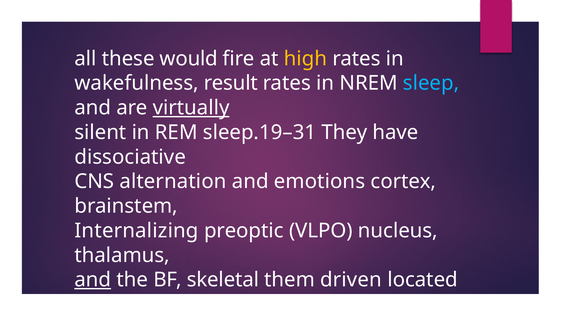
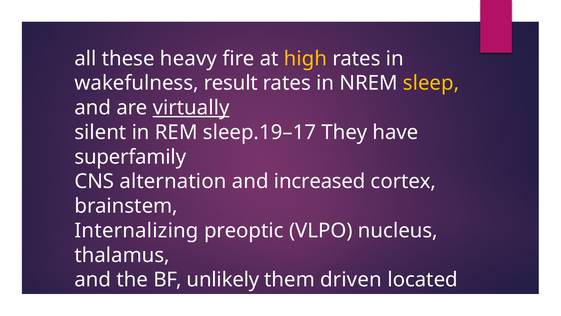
would: would -> heavy
sleep colour: light blue -> yellow
sleep.19–31: sleep.19–31 -> sleep.19–17
dissociative: dissociative -> superfamily
emotions: emotions -> increased
and at (93, 279) underline: present -> none
skeletal: skeletal -> unlikely
